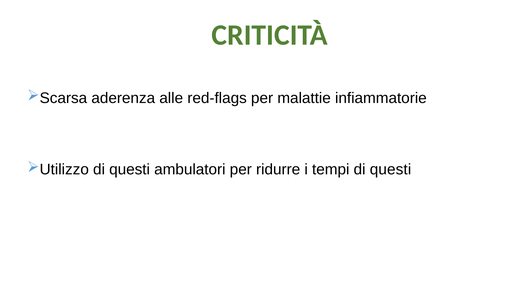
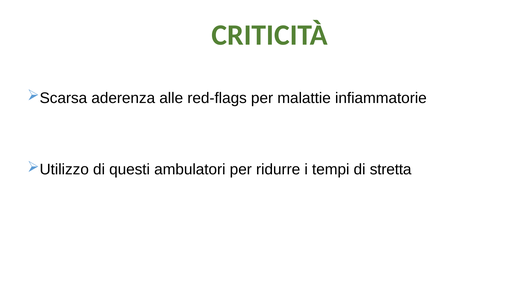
tempi di questi: questi -> stretta
